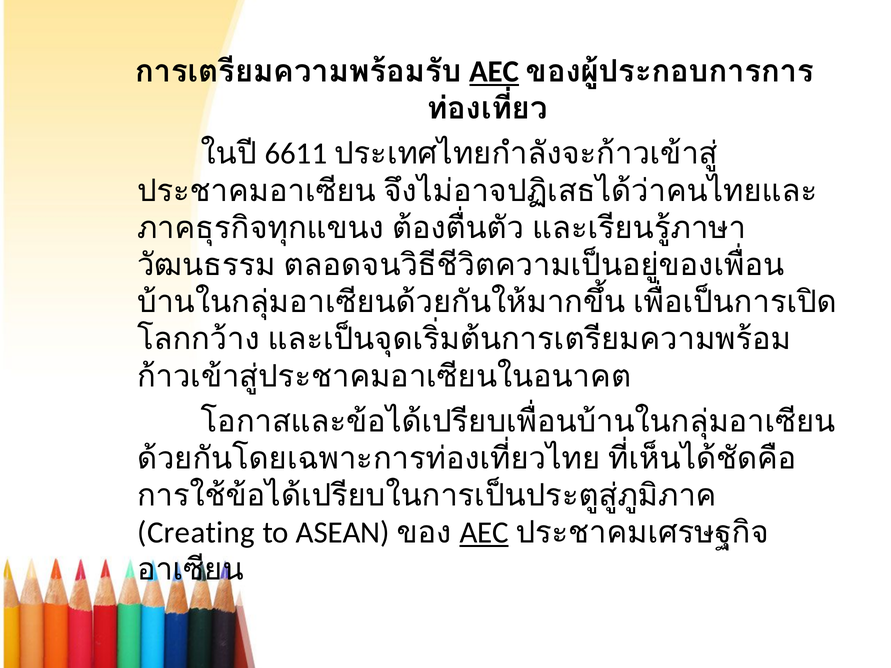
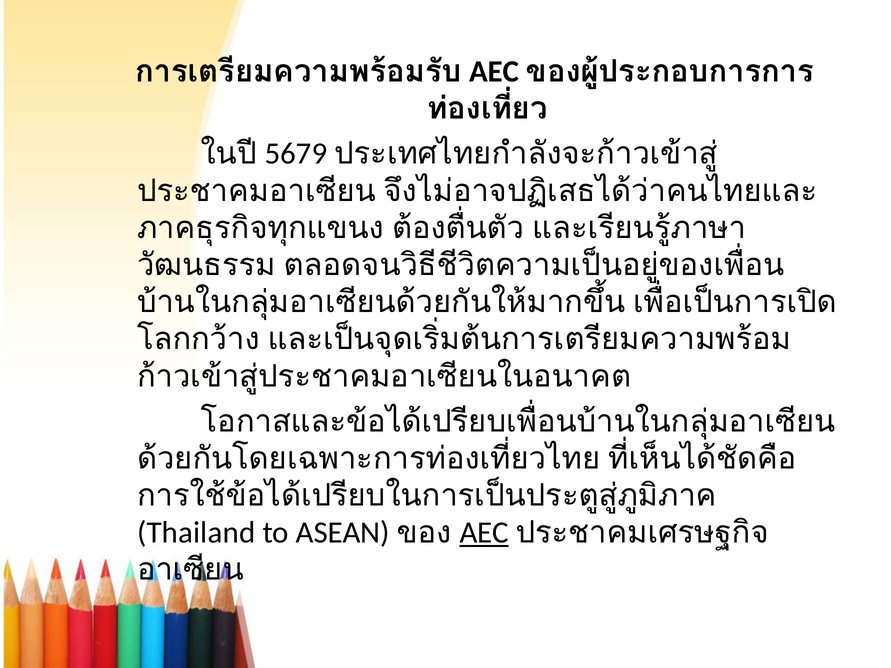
AEC at (494, 72) underline: present -> none
6611: 6611 -> 5679
Creating: Creating -> Thailand
